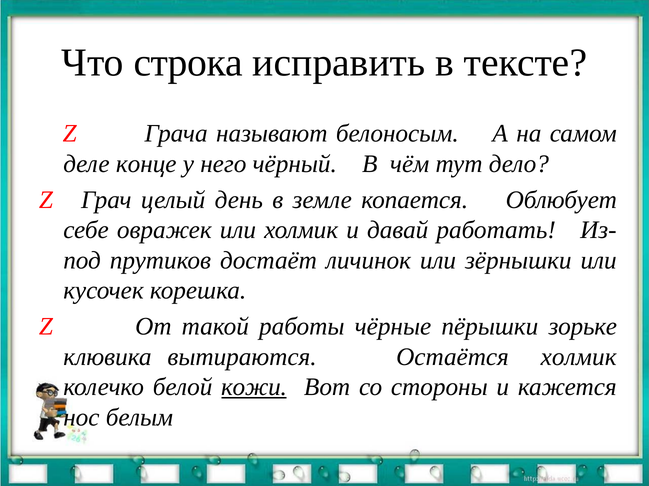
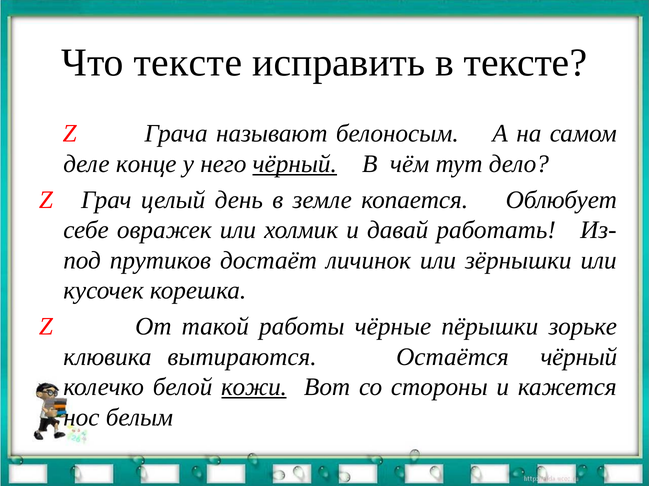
Что строка: строка -> тексте
чёрный at (295, 164) underline: none -> present
Остаётся холмик: холмик -> чёрный
